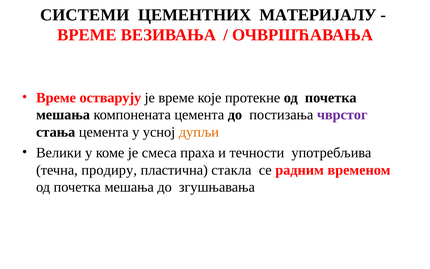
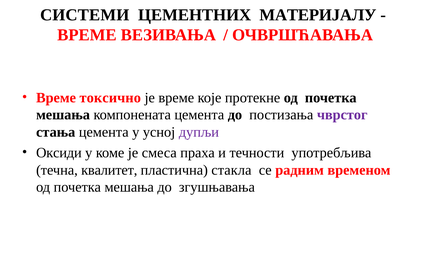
остварују: остварују -> токсично
дупљи colour: orange -> purple
Велики: Велики -> Оксиди
продиру: продиру -> квалитет
